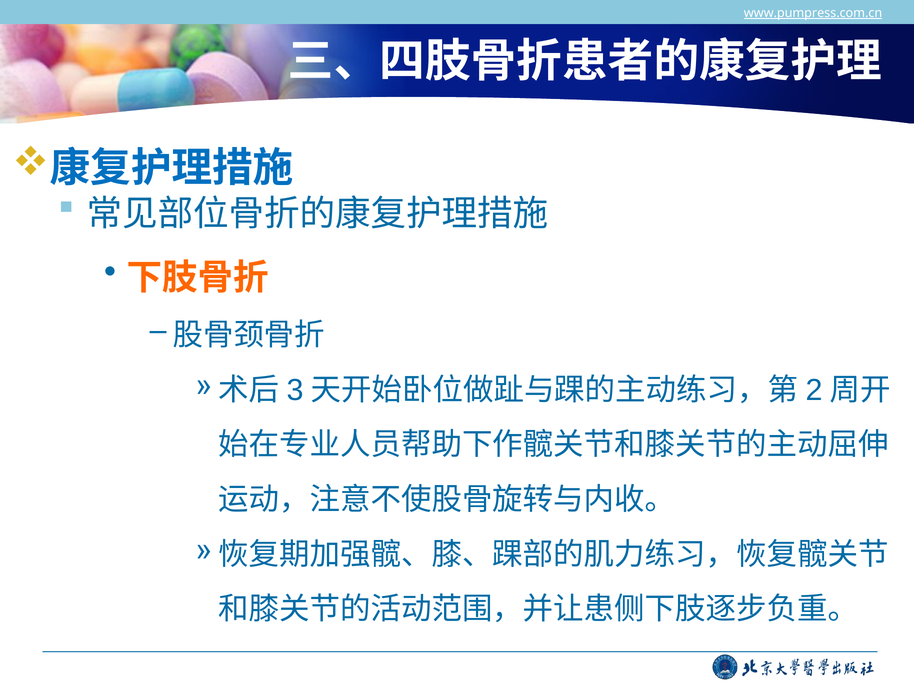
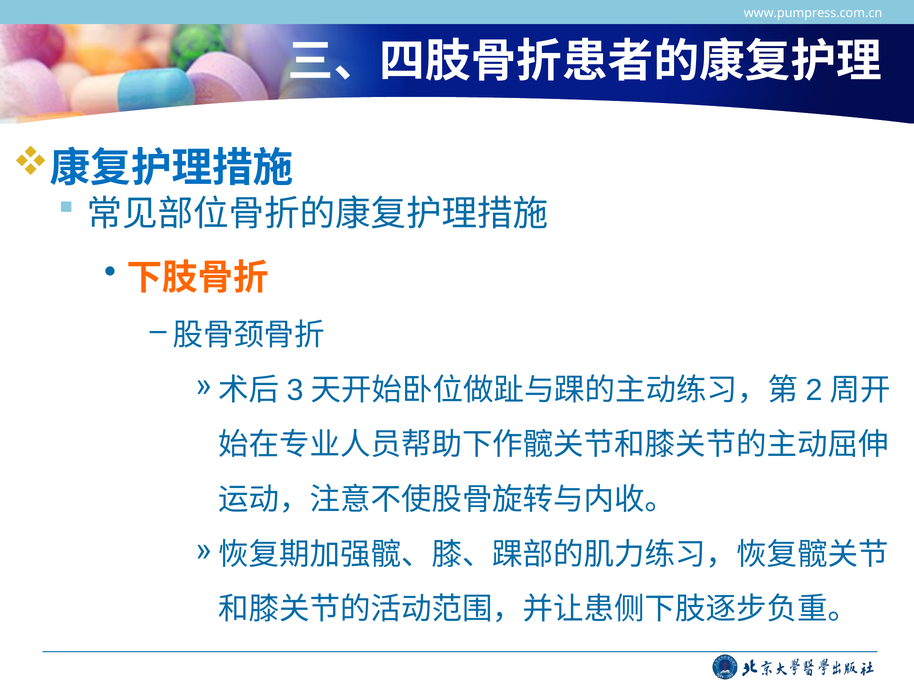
www.pumpress.com.cn underline: present -> none
